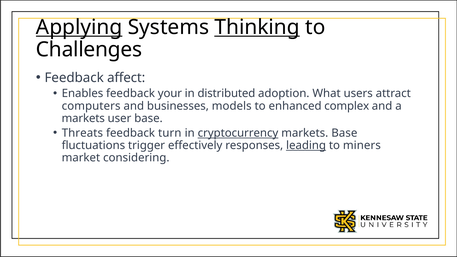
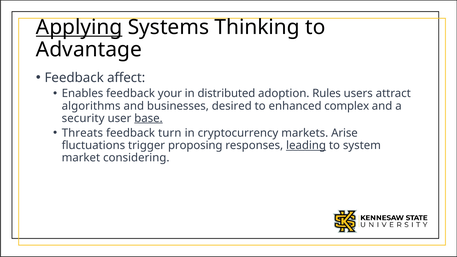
Thinking underline: present -> none
Challenges: Challenges -> Advantage
What: What -> Rules
computers: computers -> algorithms
models: models -> desired
markets at (83, 118): markets -> security
base at (148, 118) underline: none -> present
cryptocurrency underline: present -> none
markets Base: Base -> Arise
effectively: effectively -> proposing
miners: miners -> system
